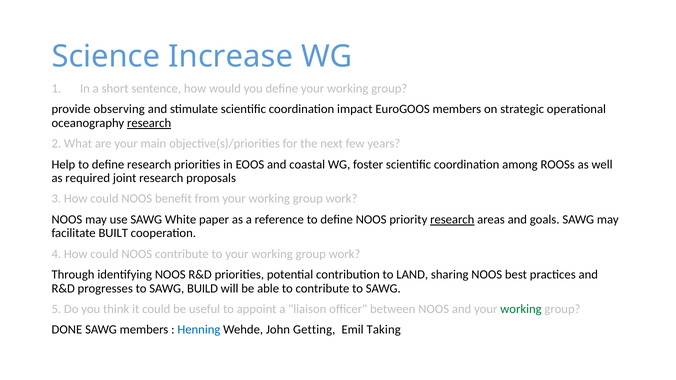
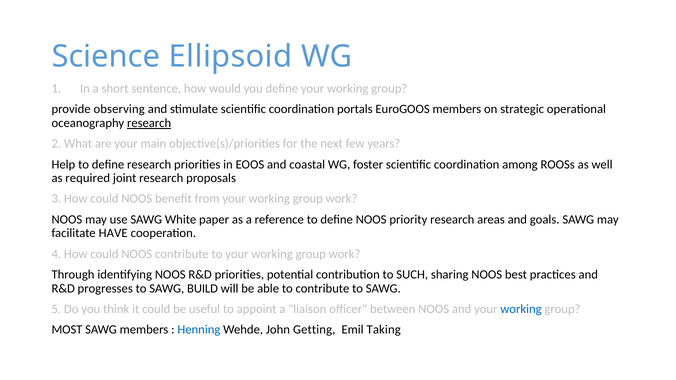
Increase: Increase -> Ellipsoid
impact: impact -> portals
research at (452, 220) underline: present -> none
BUILT: BUILT -> HAVE
LAND: LAND -> SUCH
working at (521, 309) colour: green -> blue
DONE: DONE -> MOST
